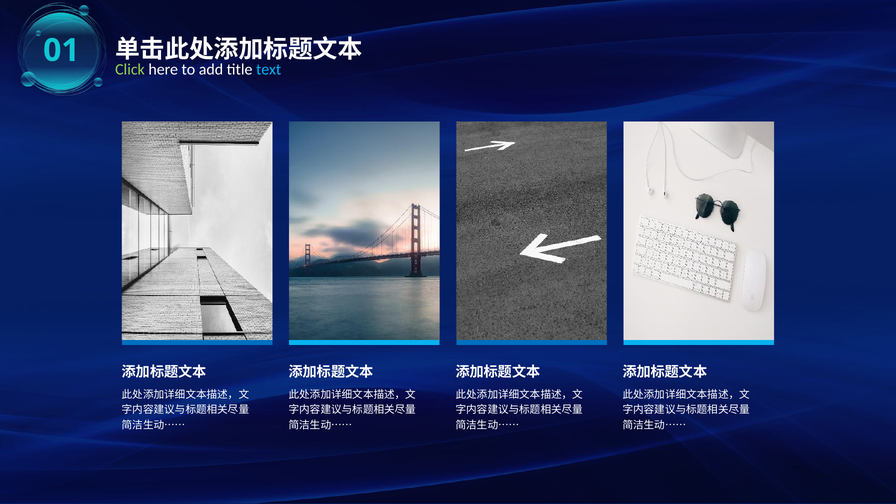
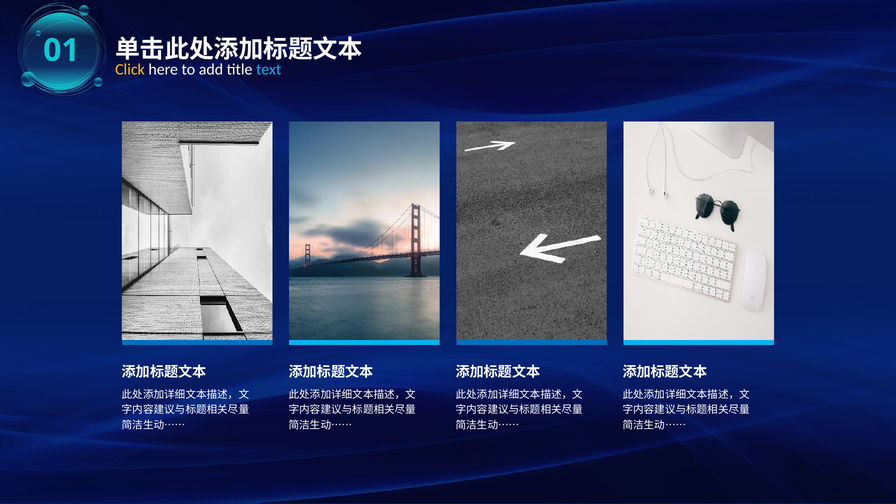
Click colour: light green -> yellow
